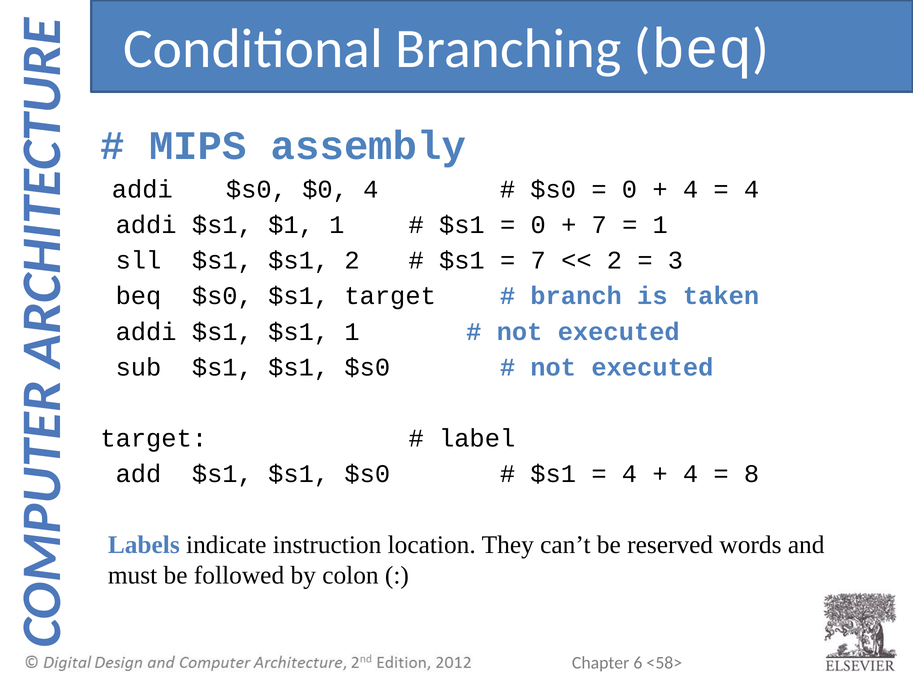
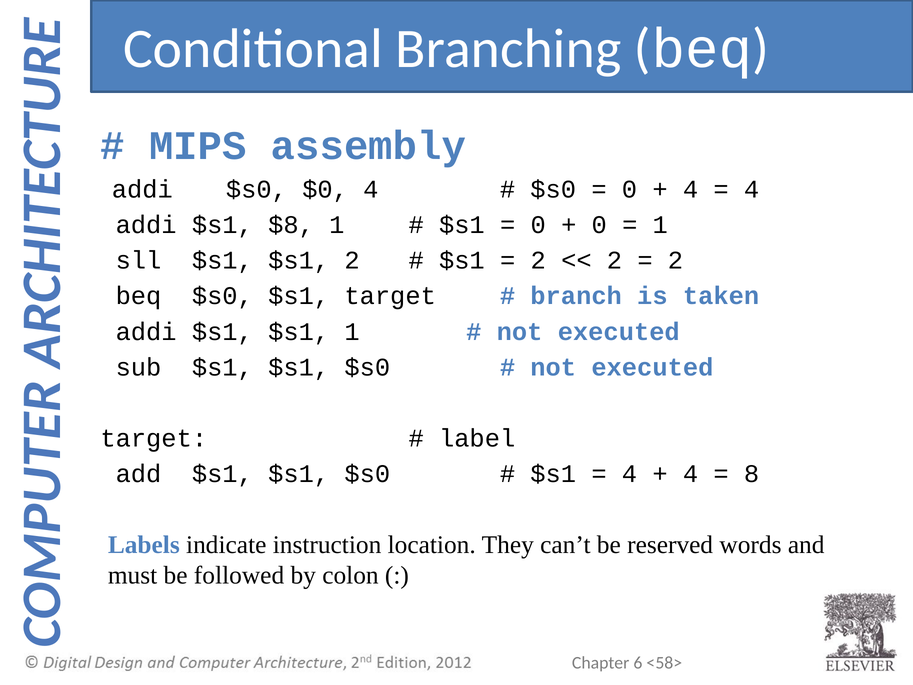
$1: $1 -> $8
7 at (599, 225): 7 -> 0
7 at (538, 260): 7 -> 2
3 at (675, 260): 3 -> 2
